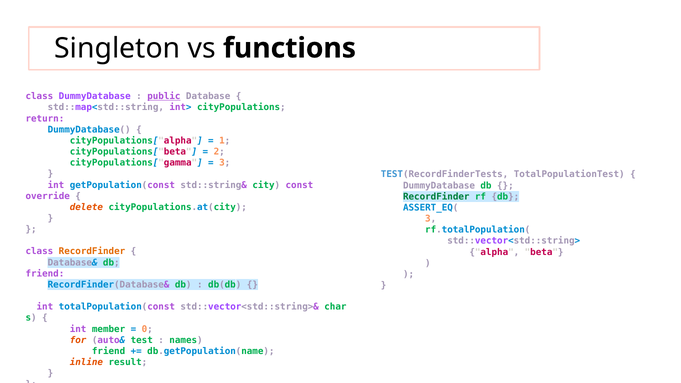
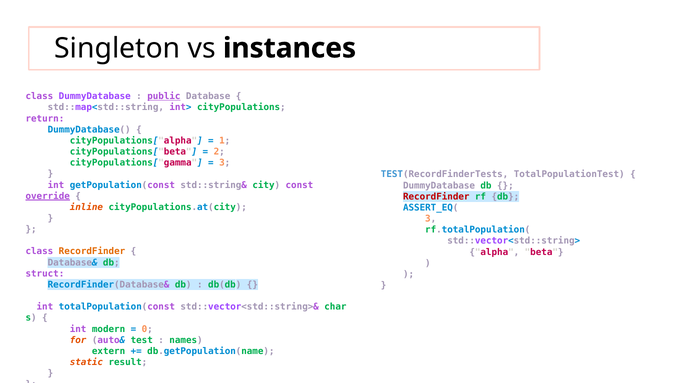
functions: functions -> instances
override underline: none -> present
RecordFinder at (436, 197) colour: green -> red
delete: delete -> inline
friend at (45, 274): friend -> struct
member: member -> modern
friend at (109, 351): friend -> extern
inline: inline -> static
